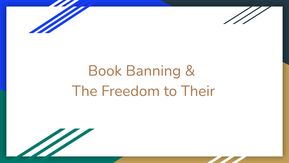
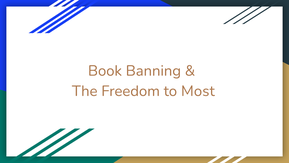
Their: Their -> Most
